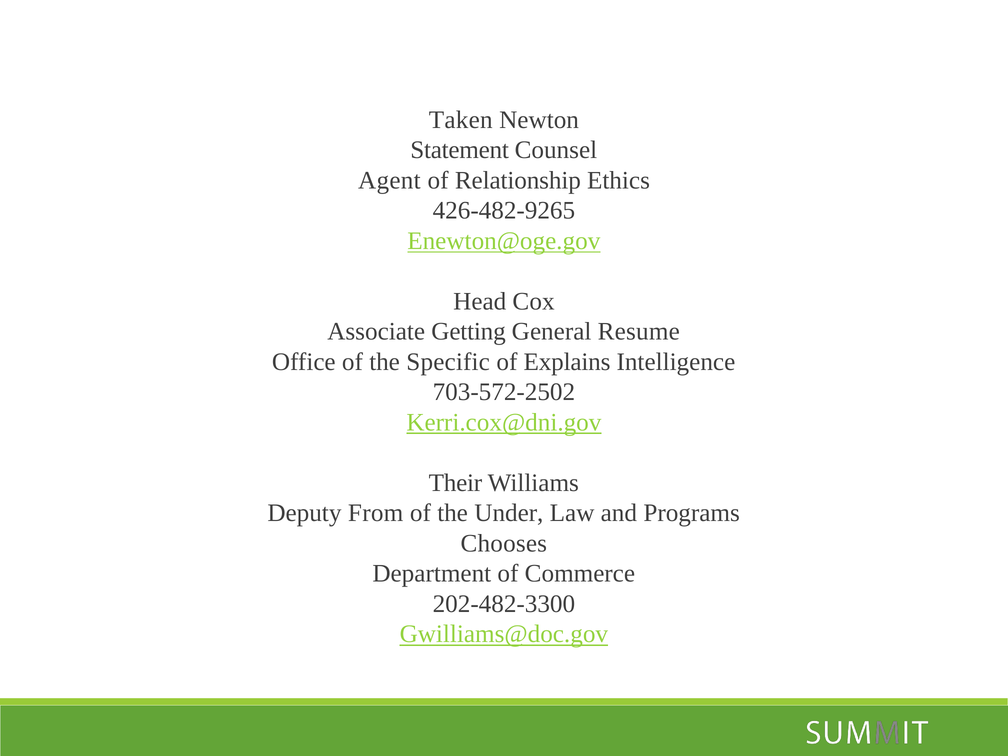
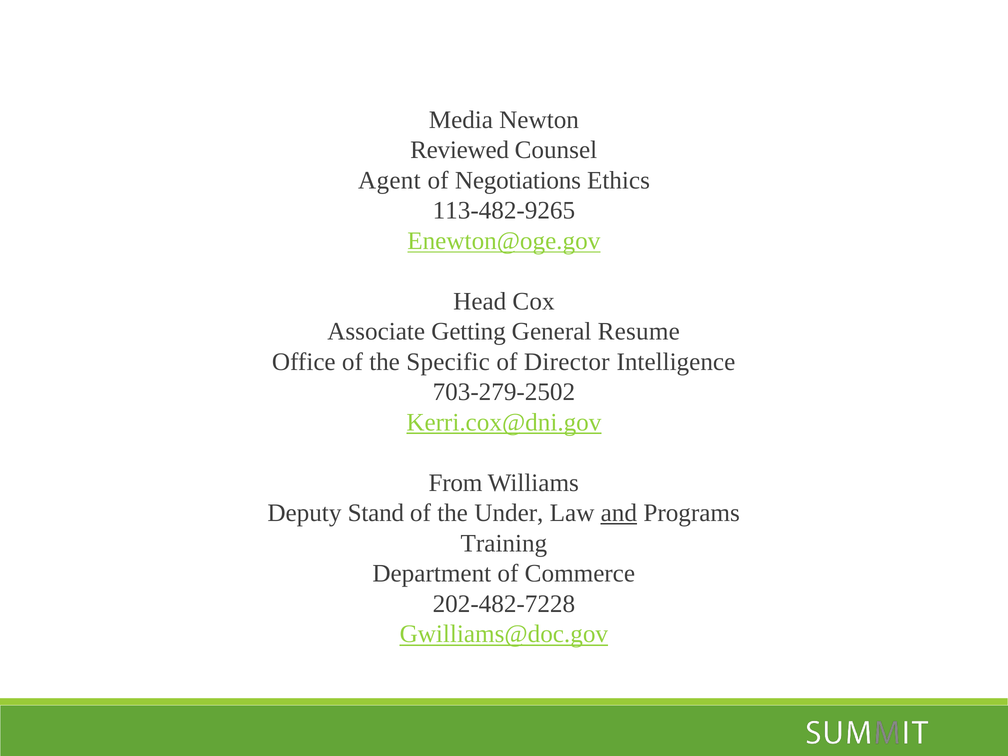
Taken: Taken -> Media
Statement: Statement -> Reviewed
Relationship: Relationship -> Negotiations
426-482-9265: 426-482-9265 -> 113-482-9265
Explains: Explains -> Director
703-572-2502: 703-572-2502 -> 703-279-2502
Their: Their -> From
From: From -> Stand
and underline: none -> present
Chooses: Chooses -> Training
202-482-3300: 202-482-3300 -> 202-482-7228
